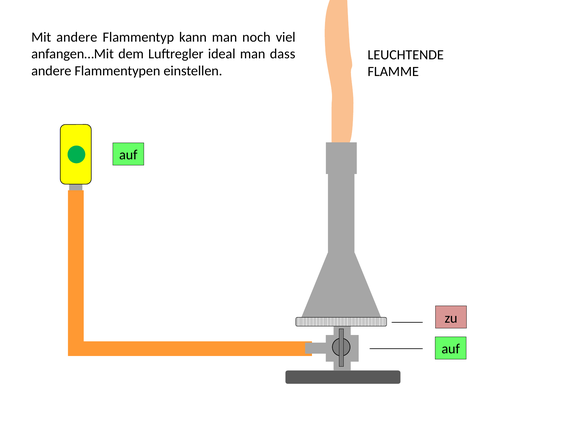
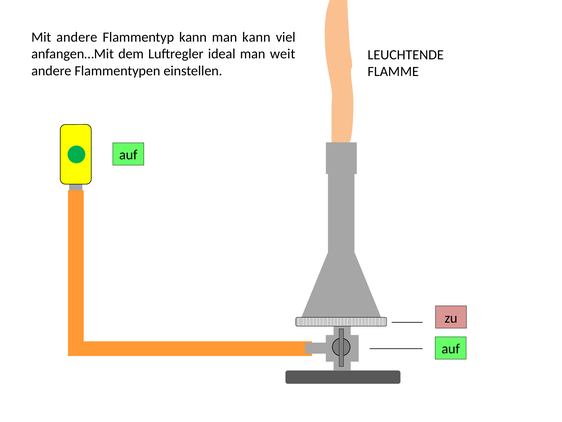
man noch: noch -> kann
dass: dass -> weit
